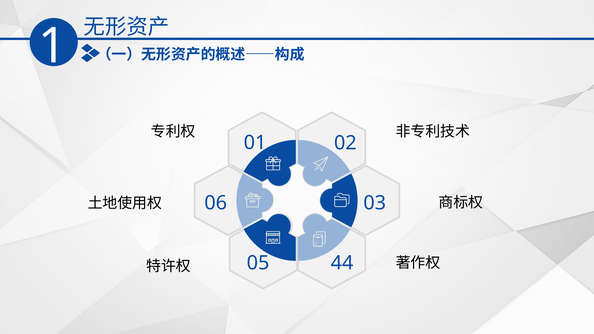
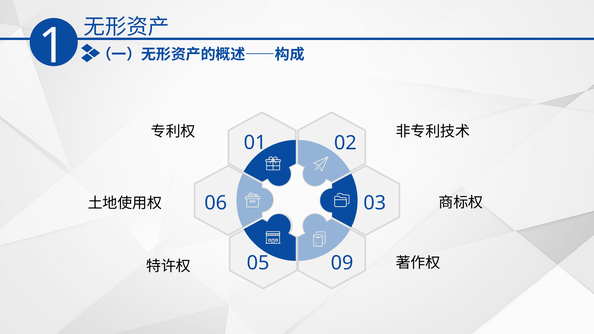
44: 44 -> 09
